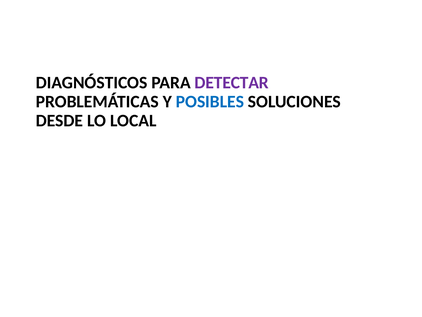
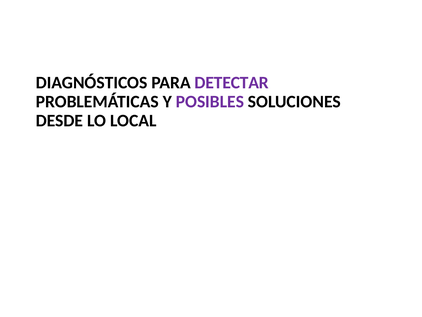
POSIBLES colour: blue -> purple
